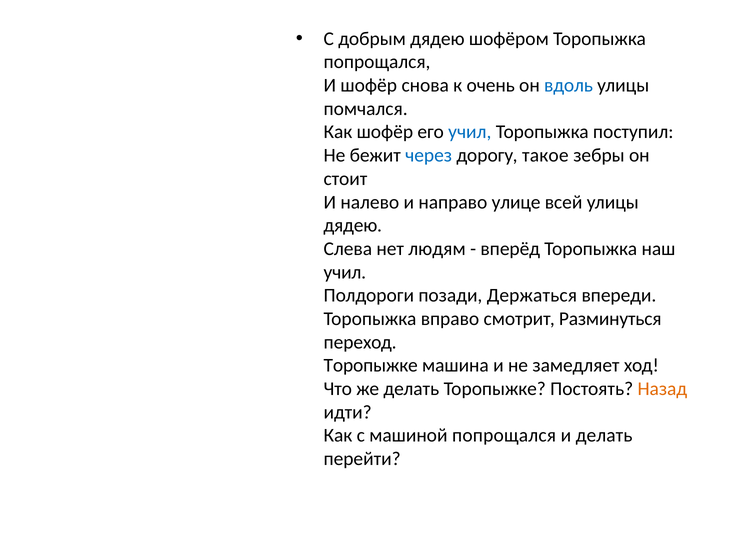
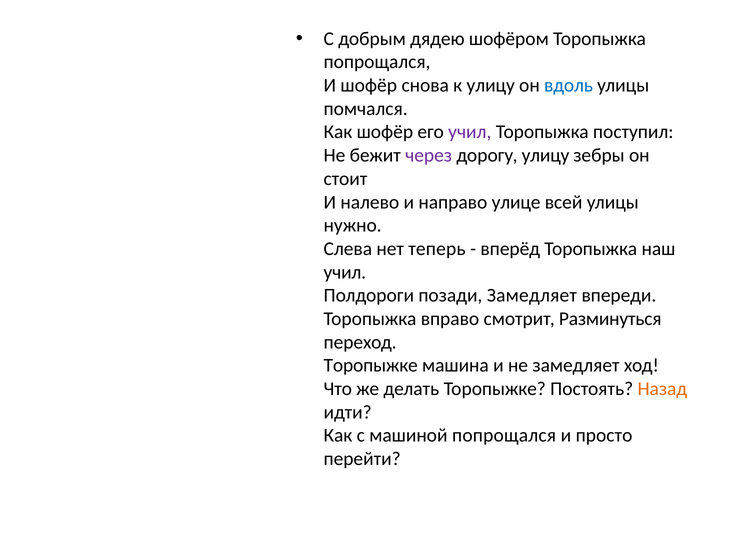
к очень: очень -> улицу
учил at (470, 132) colour: blue -> purple
через colour: blue -> purple
дорогу такое: такое -> улицу
дядею at (353, 226): дядею -> нужно
людям: людям -> теперь
позади Держаться: Держаться -> Замедляет
и делать: делать -> просто
